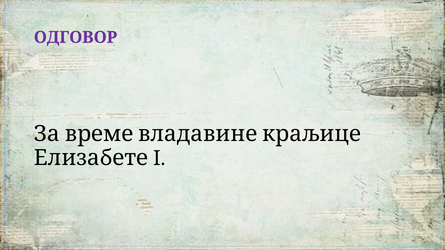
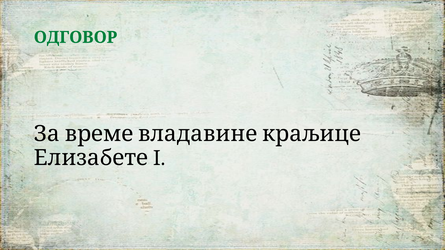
ОДГОВОР colour: purple -> green
